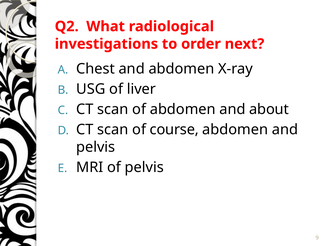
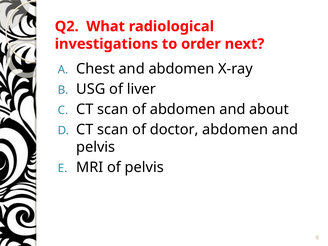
course: course -> doctor
